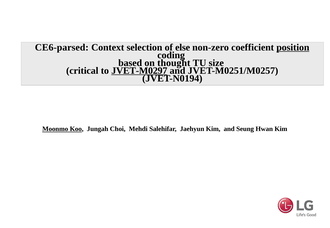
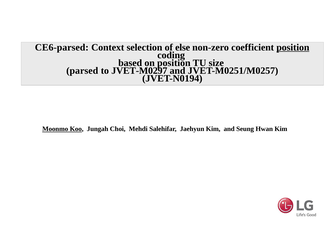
on thought: thought -> position
critical: critical -> parsed
JVET-M0297 underline: present -> none
